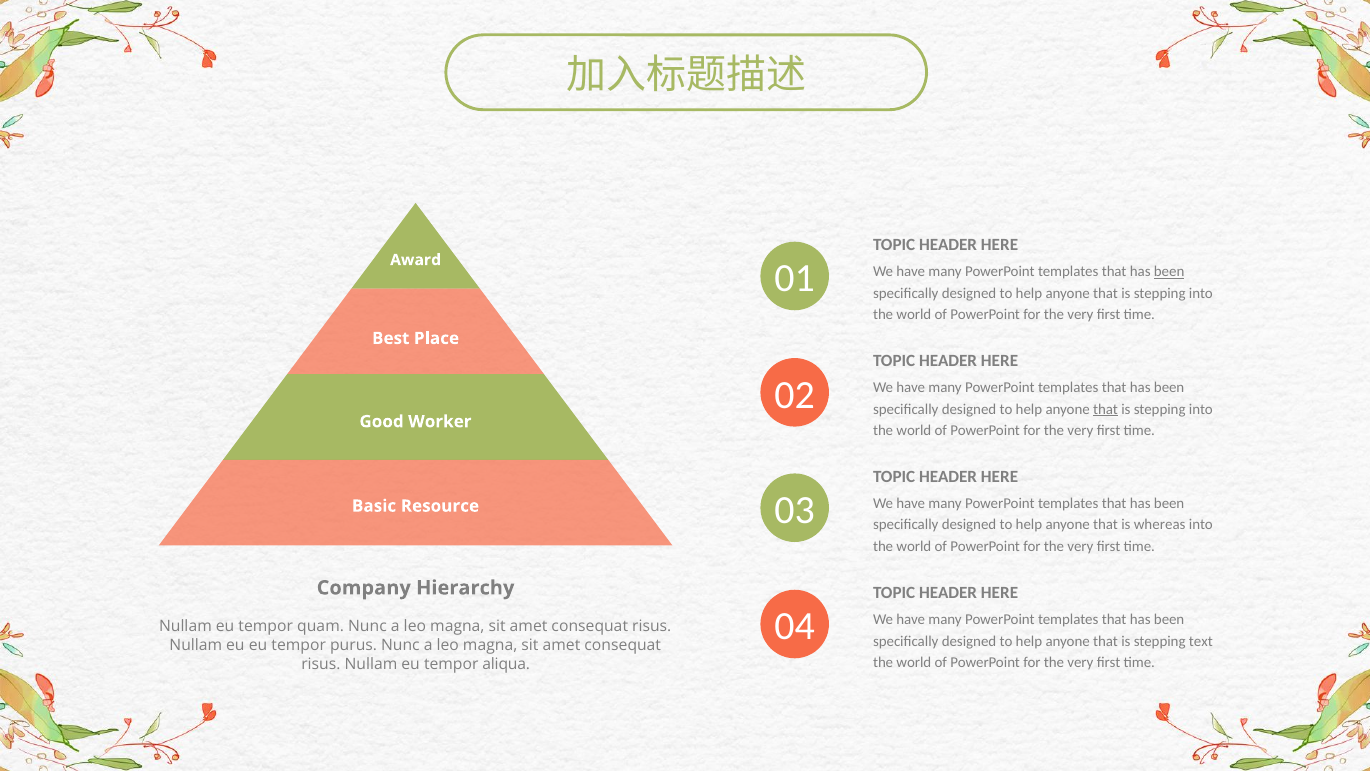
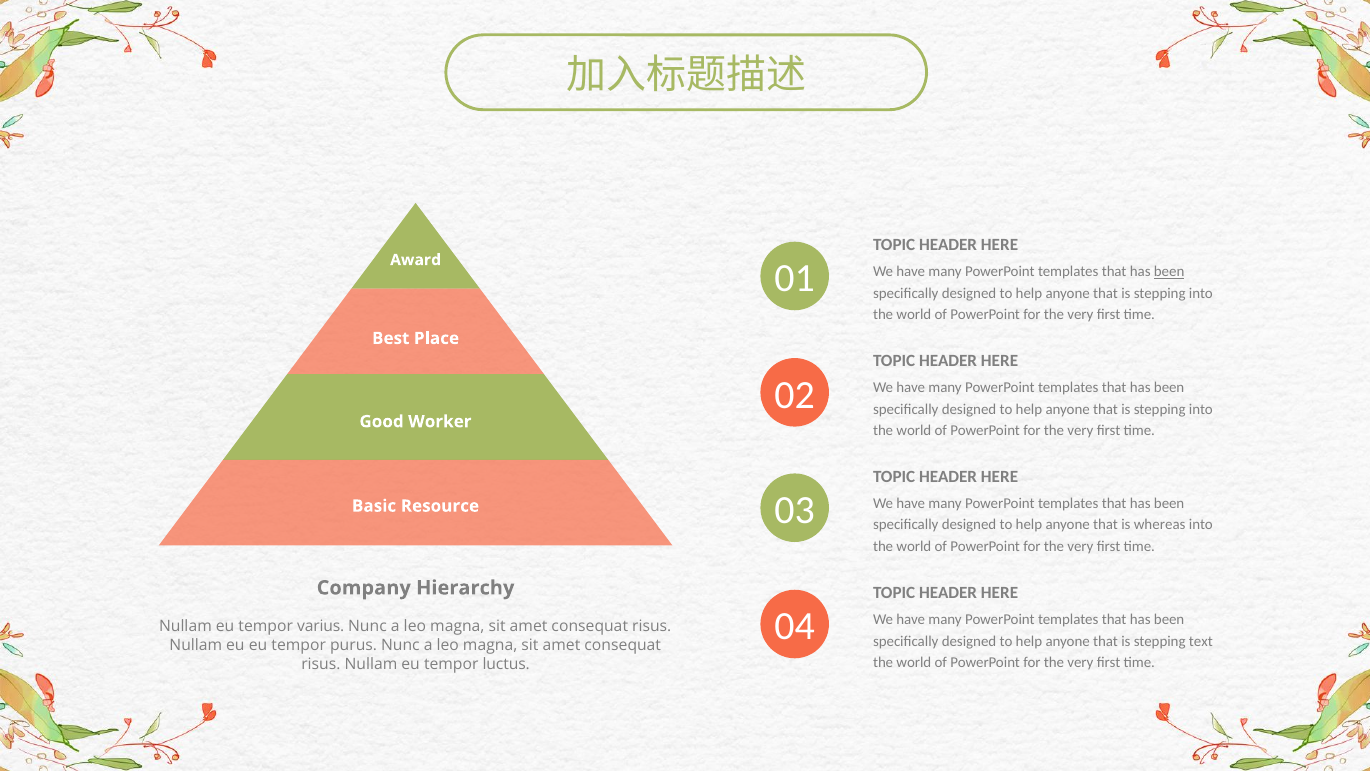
that at (1106, 409) underline: present -> none
quam: quam -> varius
aliqua: aliqua -> luctus
